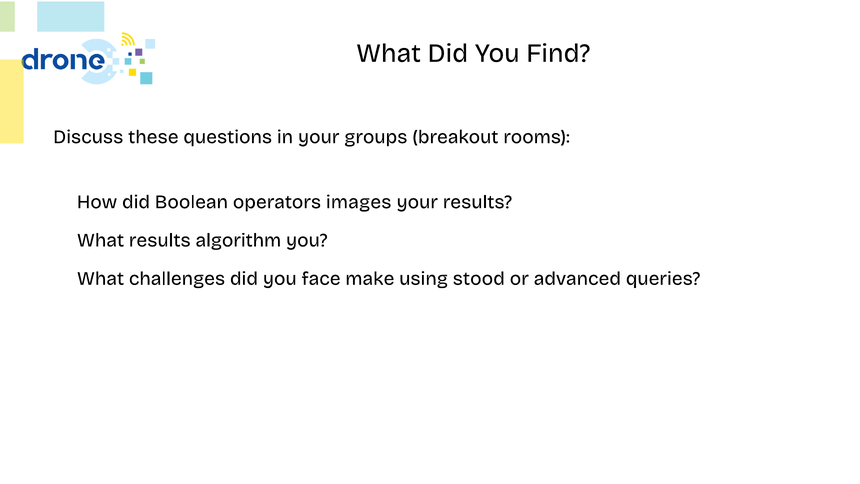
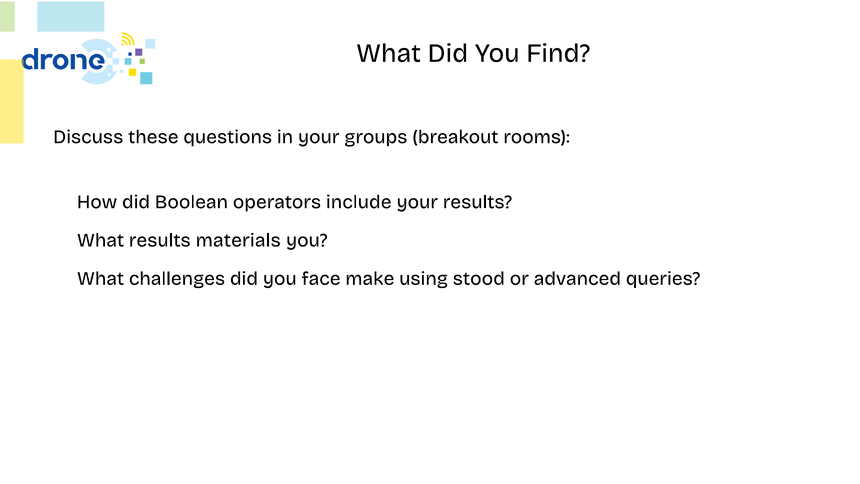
images: images -> include
algorithm: algorithm -> materials
